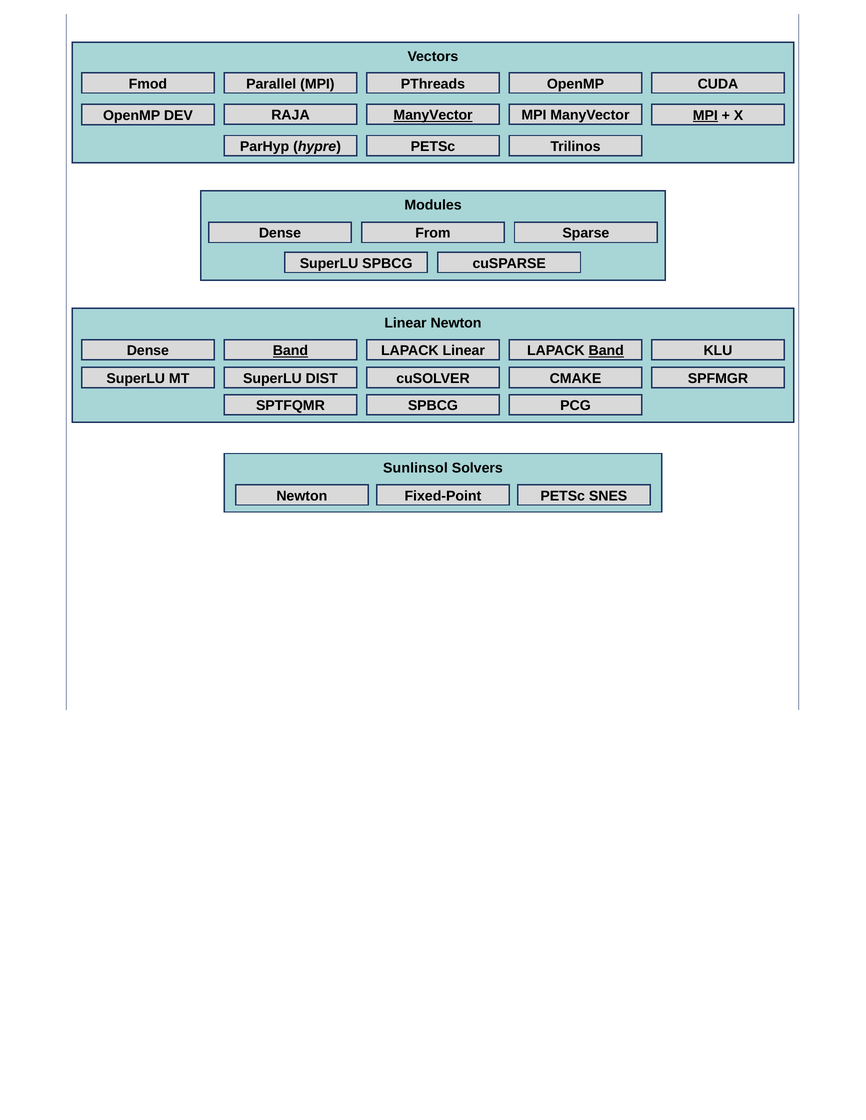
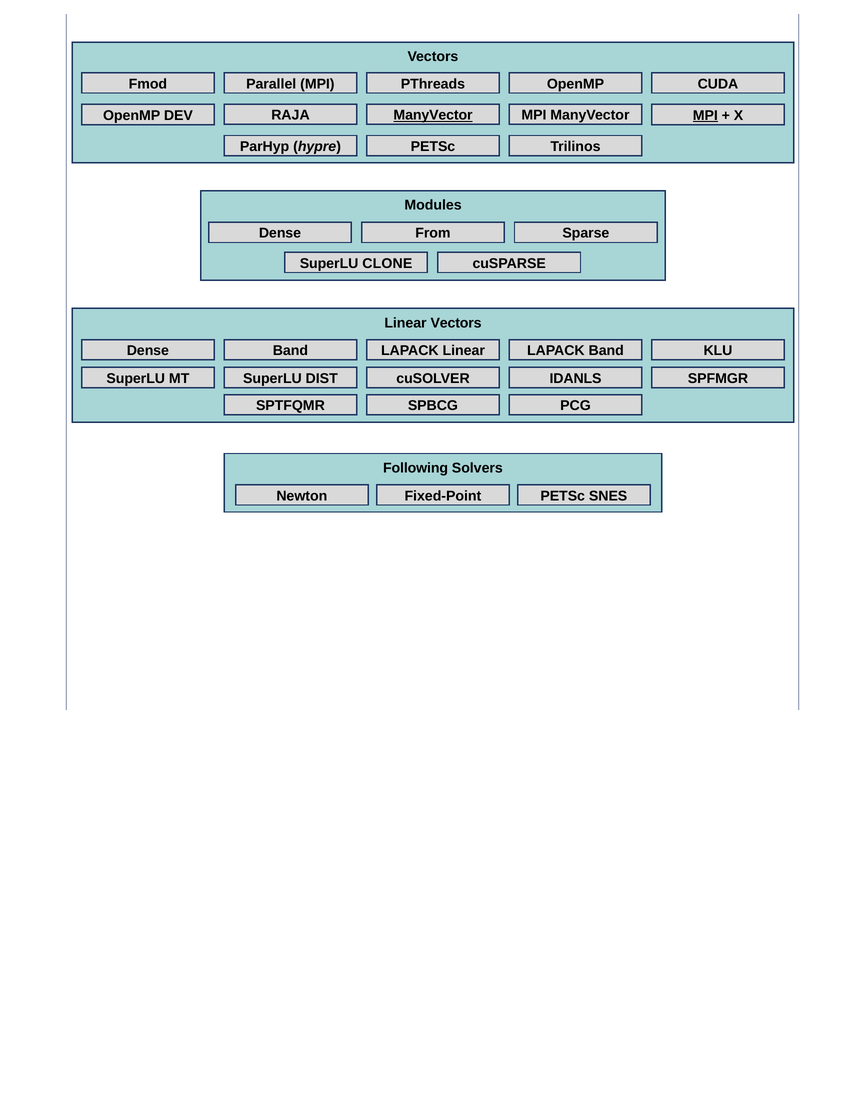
SuperLU SPBCG: SPBCG -> CLONE
Linear Newton: Newton -> Vectors
Band at (290, 351) underline: present -> none
Band at (606, 351) underline: present -> none
CMAKE: CMAKE -> IDANLS
Sunlinsol: Sunlinsol -> Following
